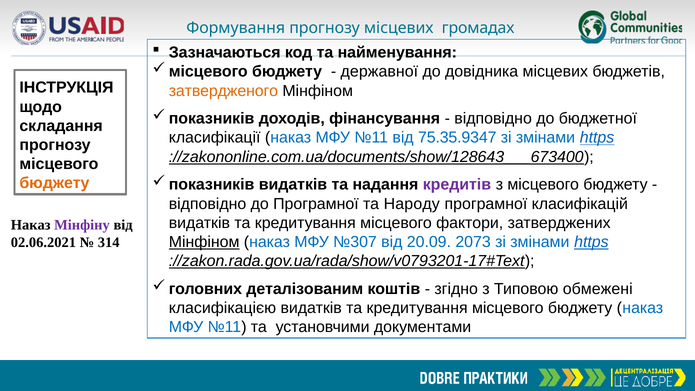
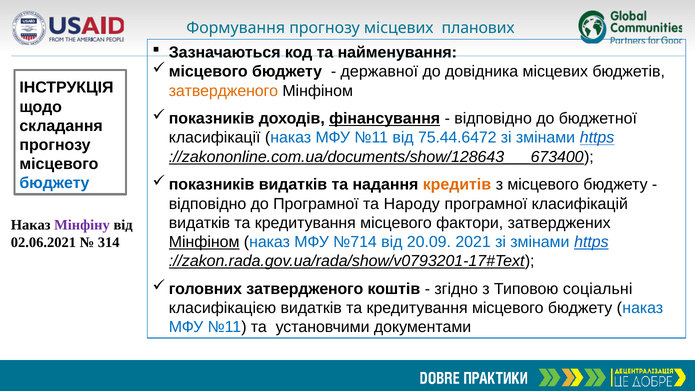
громадах: громадах -> планових
фінансування underline: none -> present
75.35.9347: 75.35.9347 -> 75.44.6472
бюджету at (54, 183) colour: orange -> blue
кредитів colour: purple -> orange
№307: №307 -> №714
2073: 2073 -> 2021
деталізованим at (305, 289): деталізованим -> затвердженого
обмежені: обмежені -> соціальні
